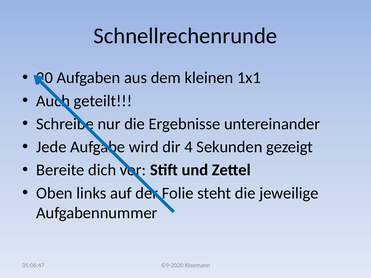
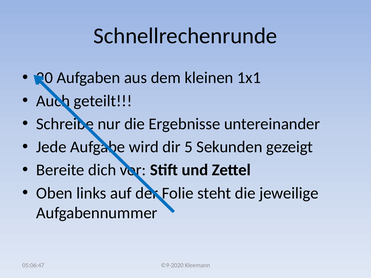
4: 4 -> 5
